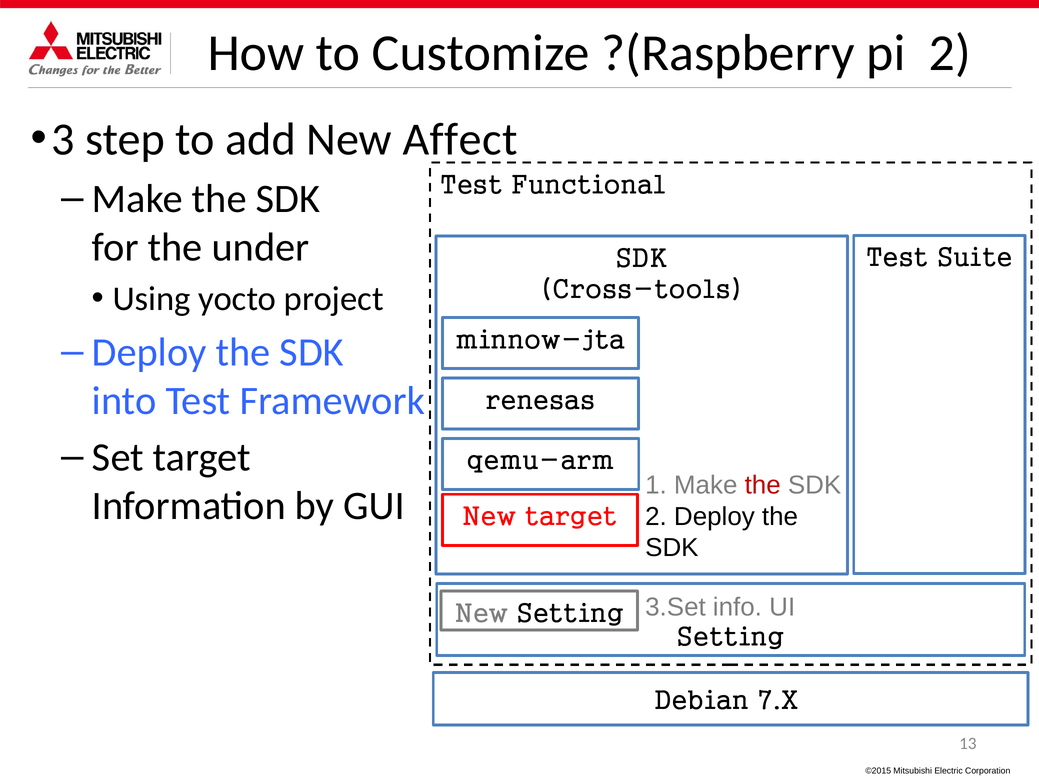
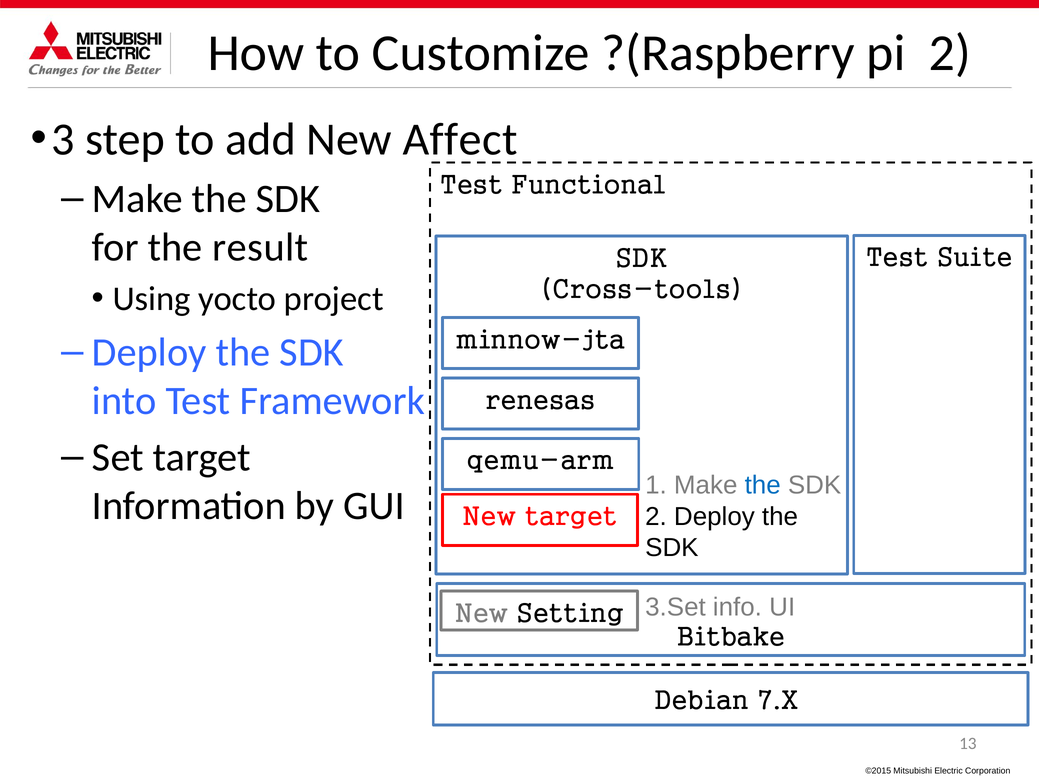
under: under -> result
the at (763, 486) colour: red -> blue
Setting at (731, 637): Setting -> Bitbake
